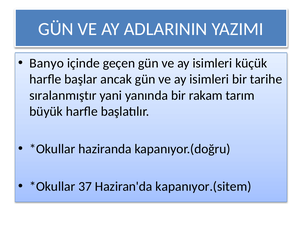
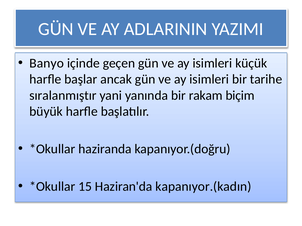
tarım: tarım -> biçim
37: 37 -> 15
kapanıyor.(sitem: kapanıyor.(sitem -> kapanıyor.(kadın
